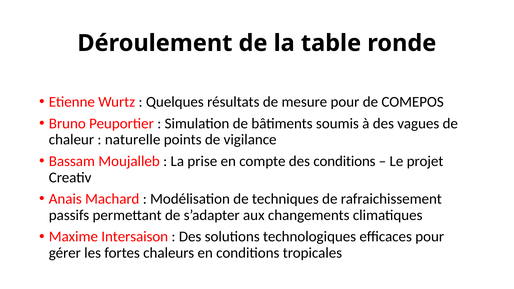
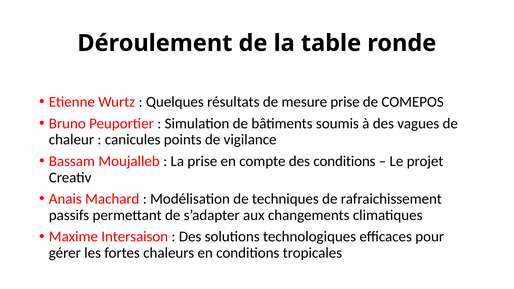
mesure pour: pour -> prise
naturelle: naturelle -> canicules
